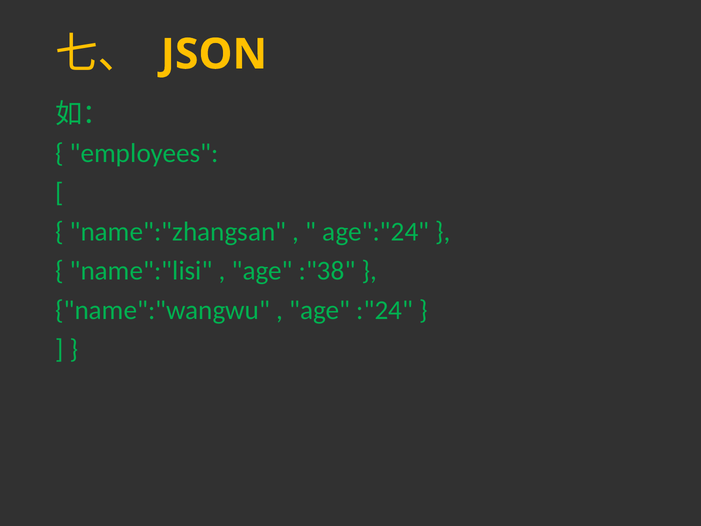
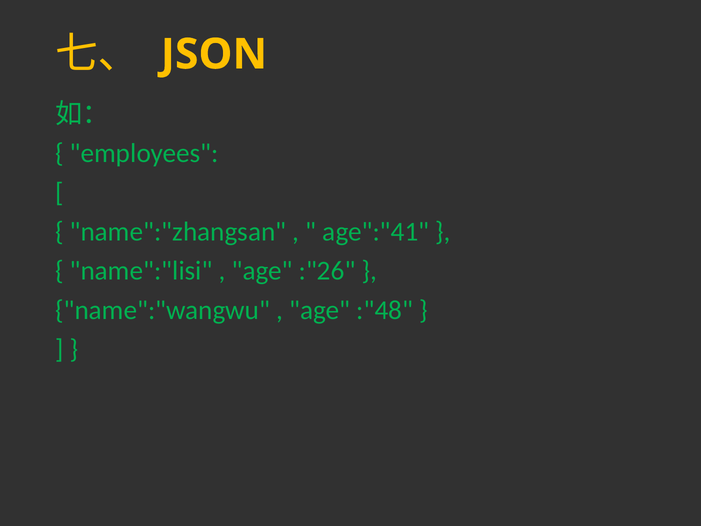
age":"24: age":"24 -> age":"41
:"38: :"38 -> :"26
:"24: :"24 -> :"48
